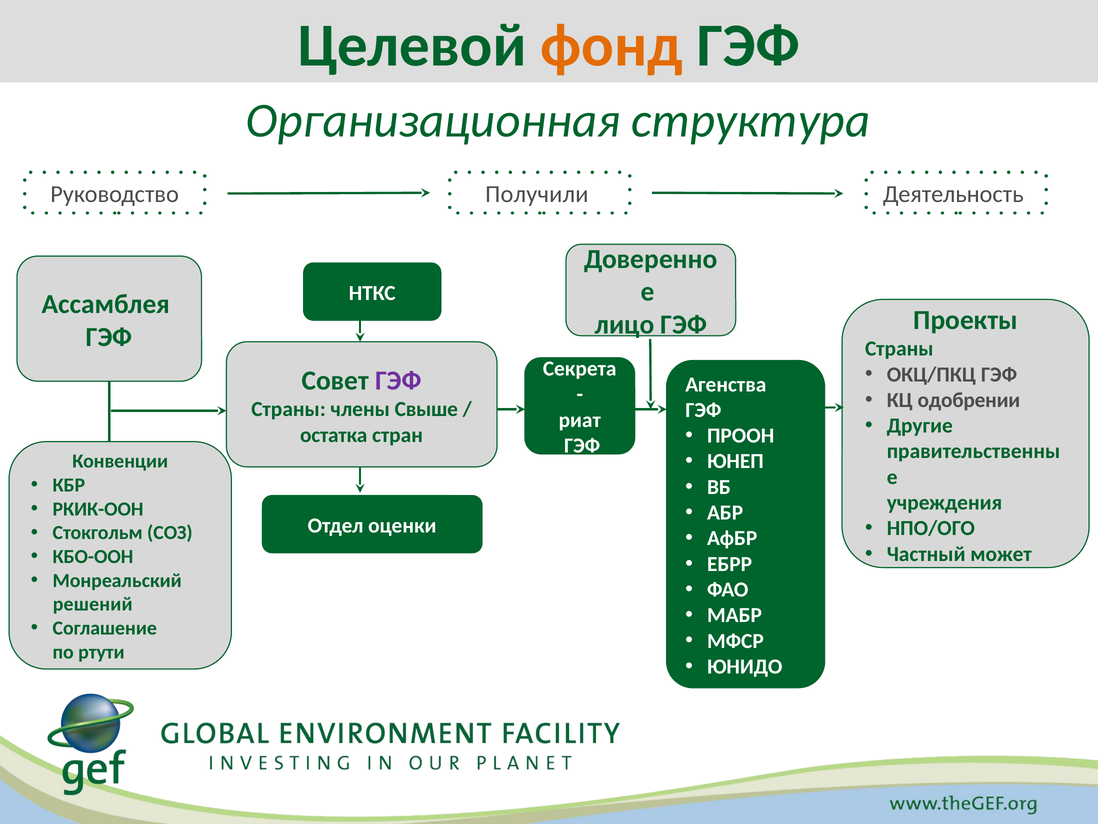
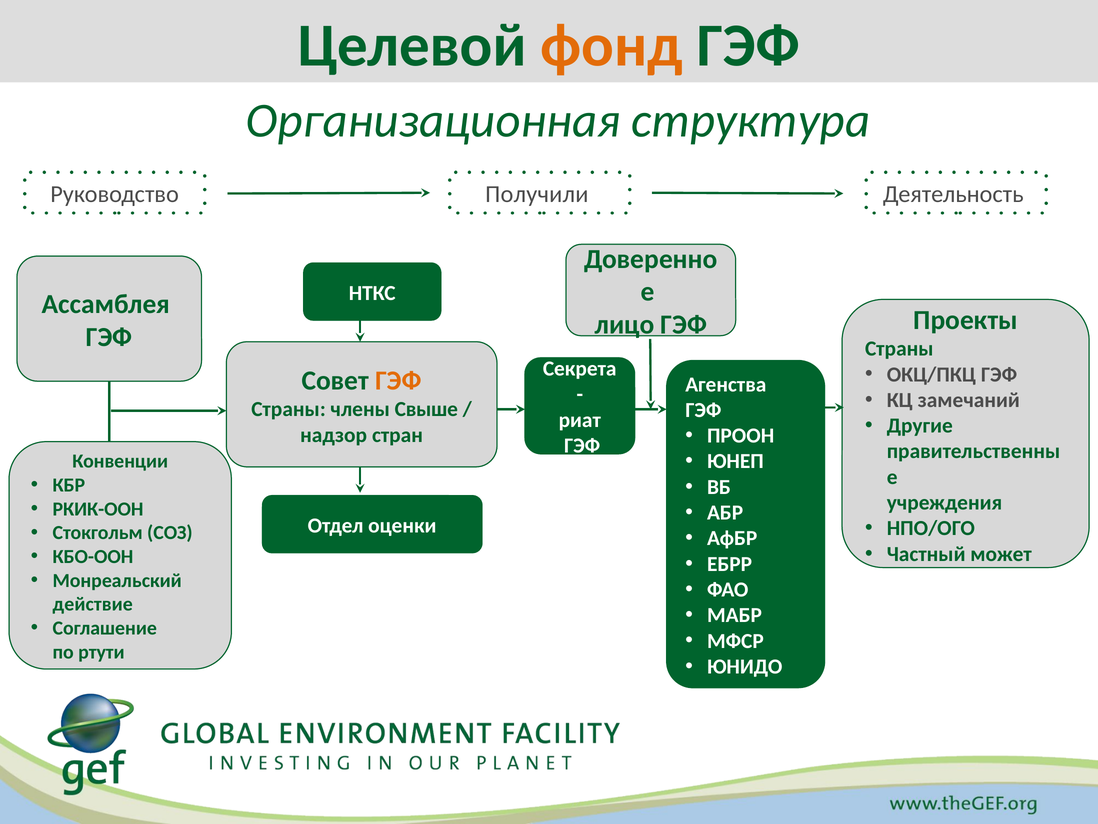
ГЭФ at (398, 380) colour: purple -> orange
одобрении: одобрении -> замечаний
остатка: остатка -> надзор
решений: решений -> действие
